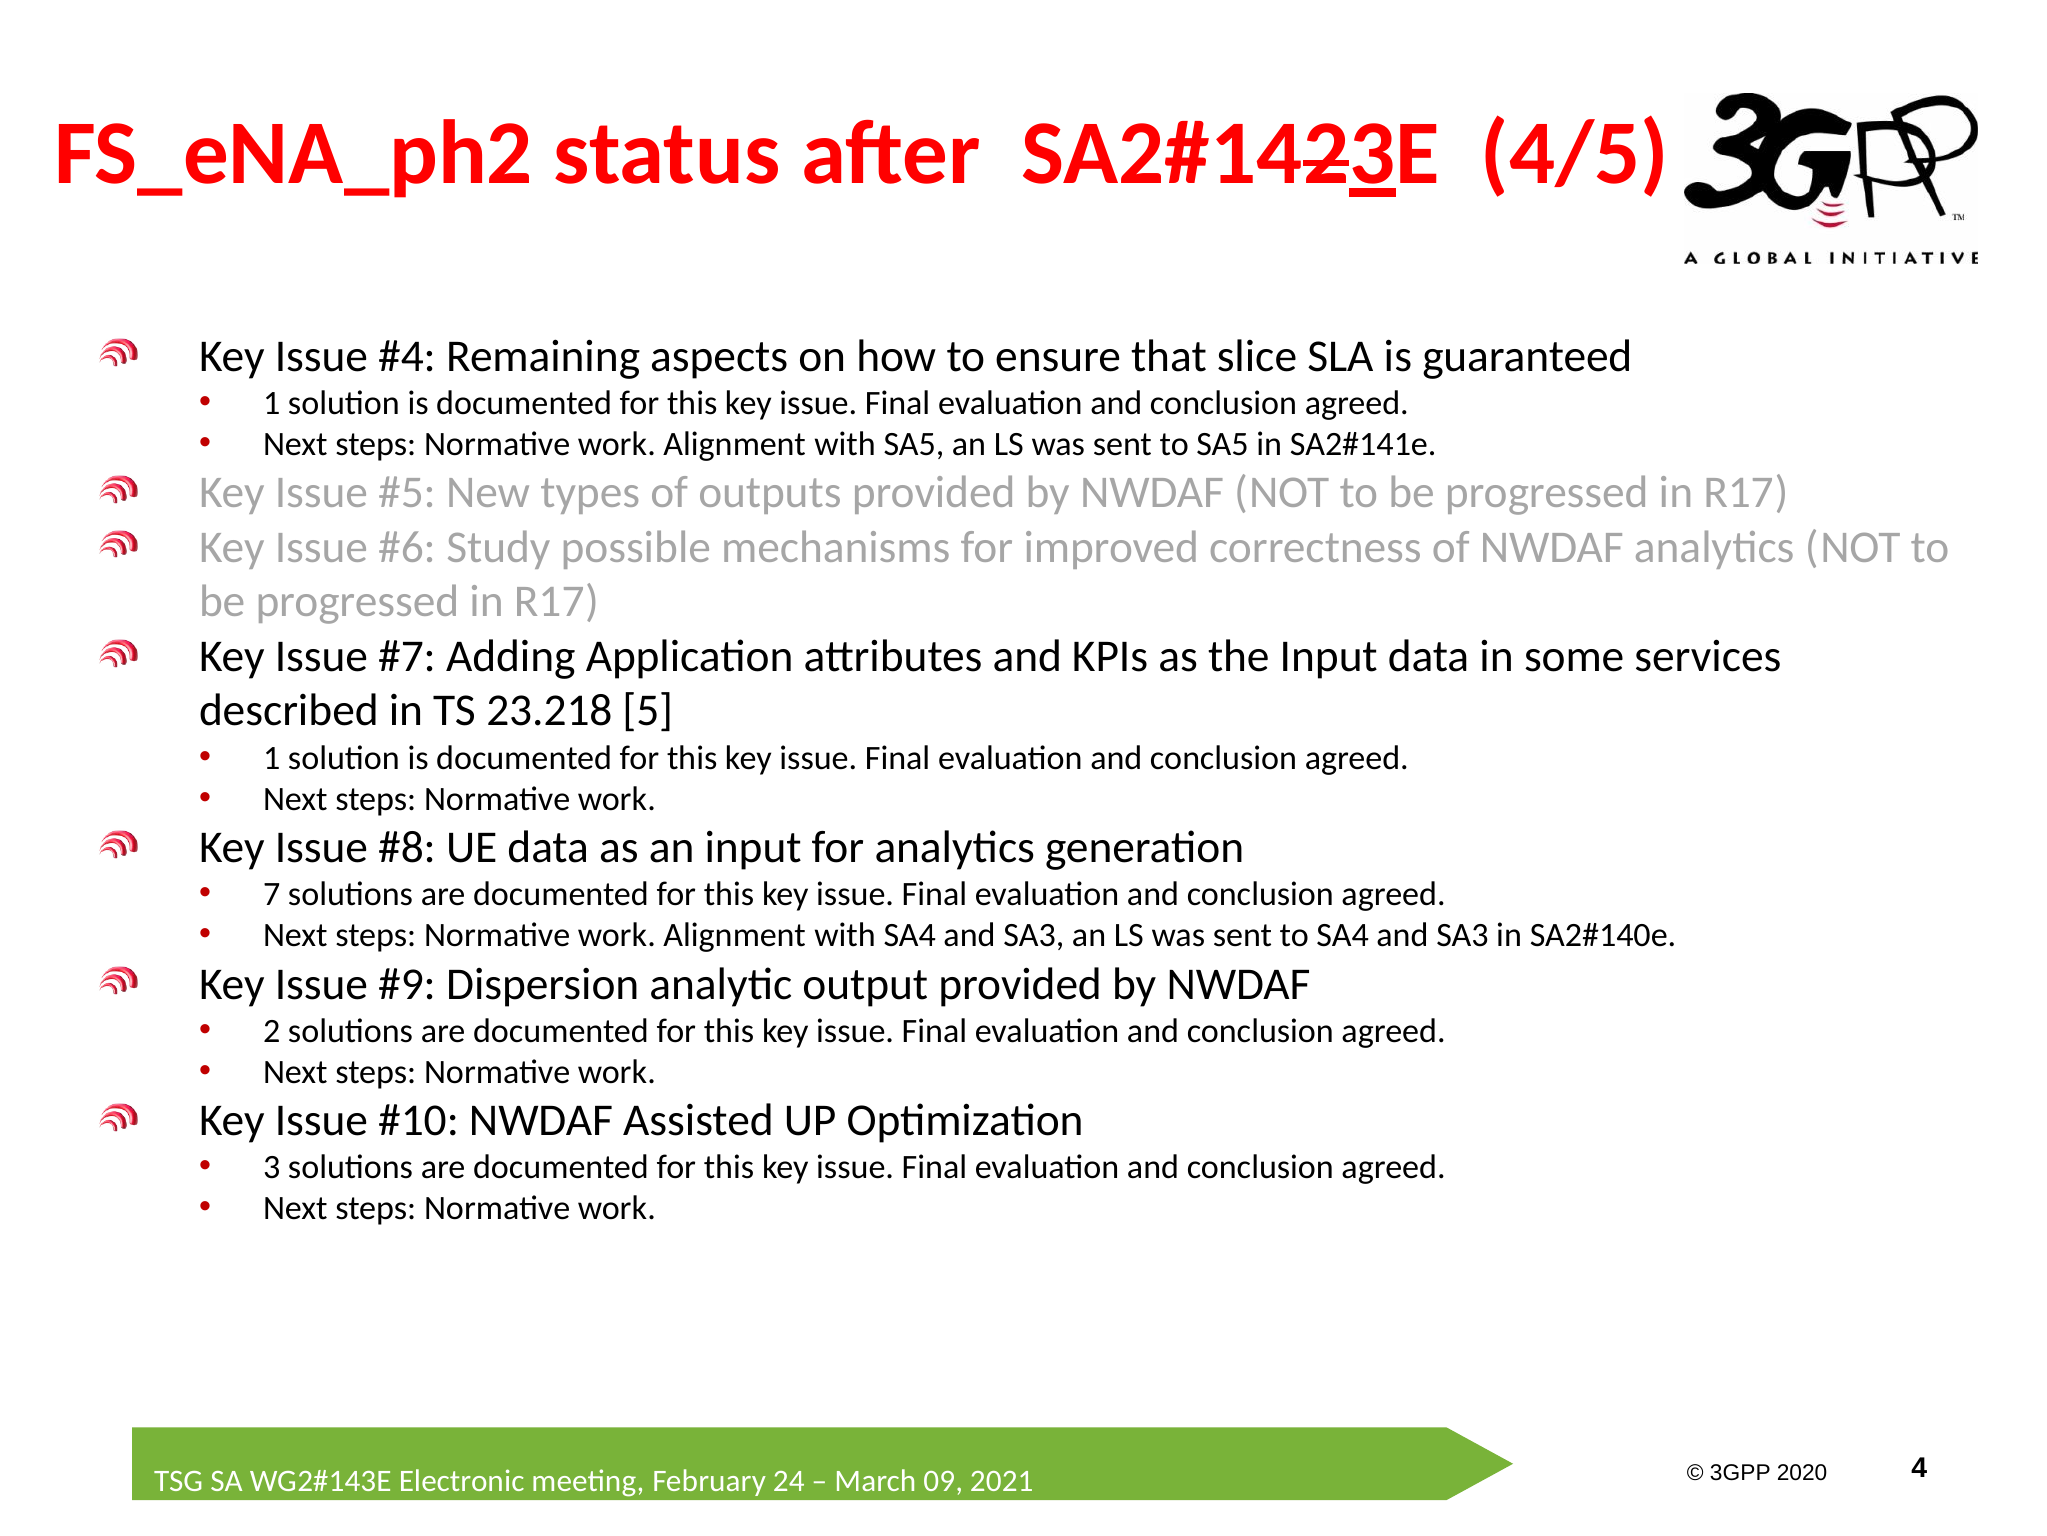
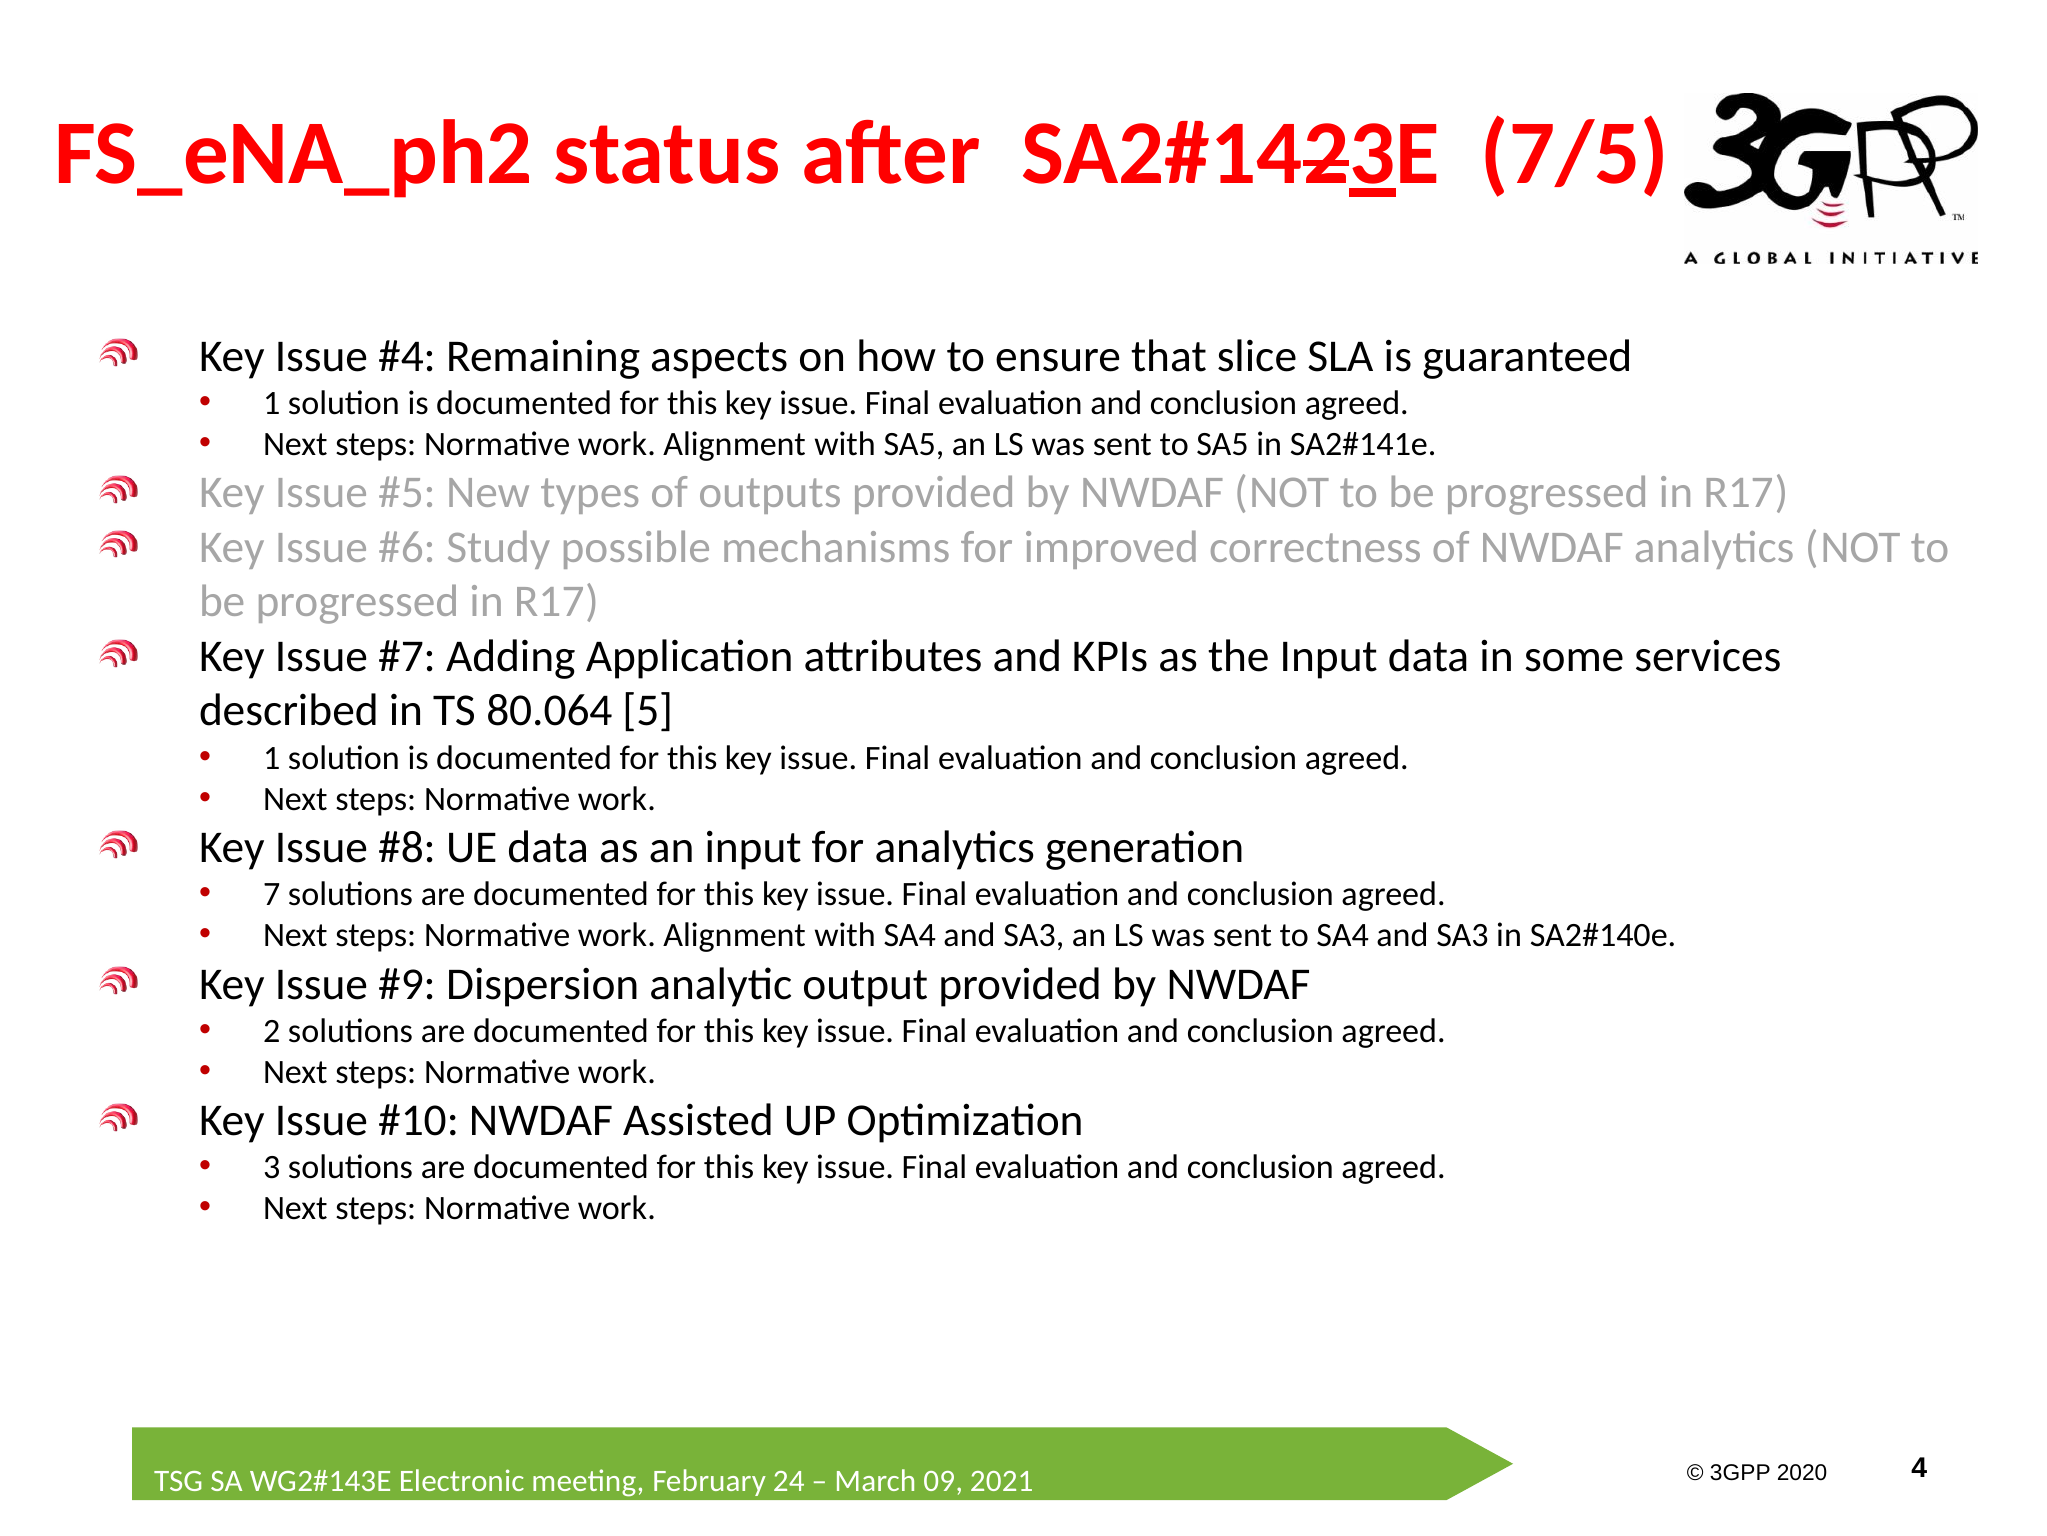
4/5: 4/5 -> 7/5
23.218: 23.218 -> 80.064
